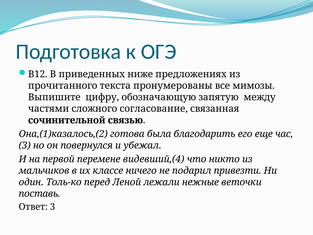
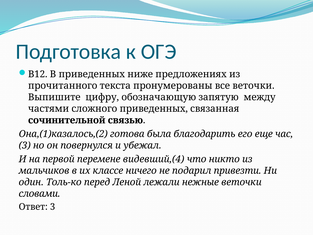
все мимозы: мимозы -> веточки
сложного согласование: согласование -> приведенных
поставь: поставь -> словами
